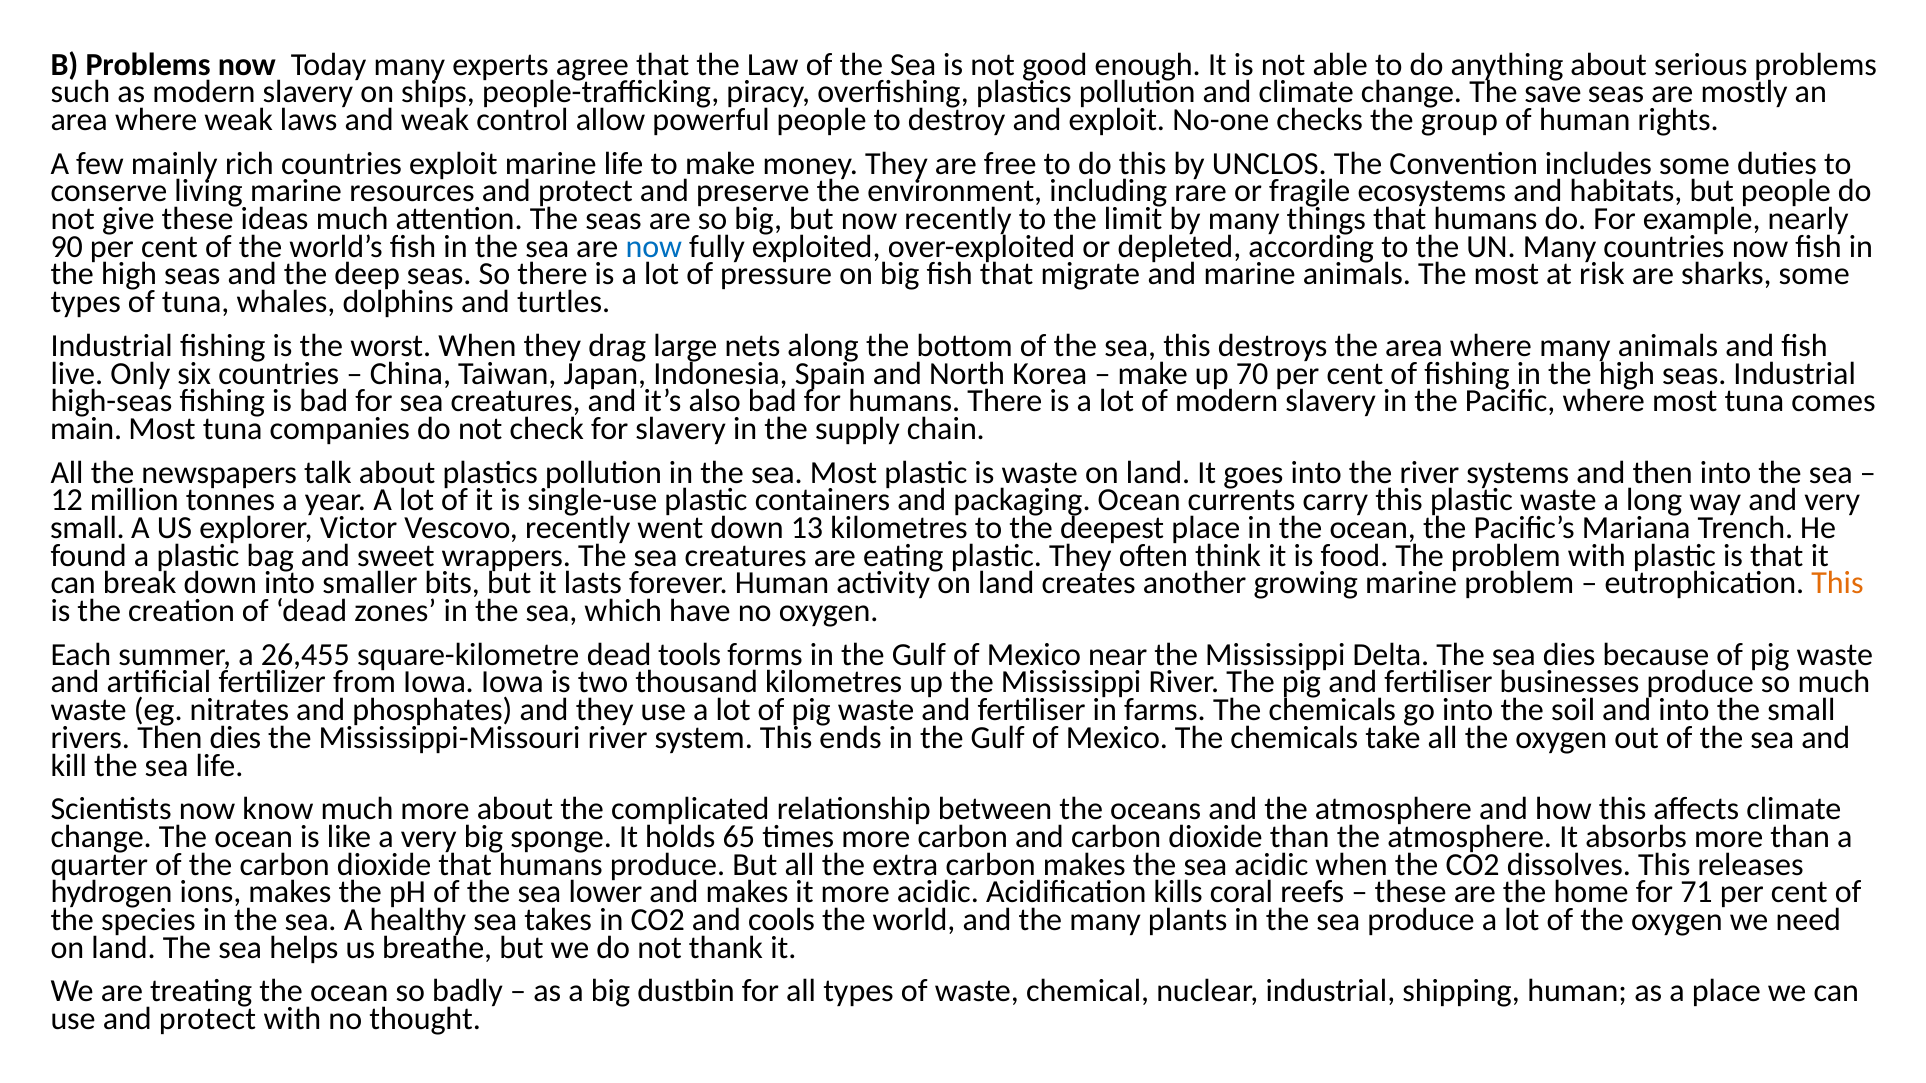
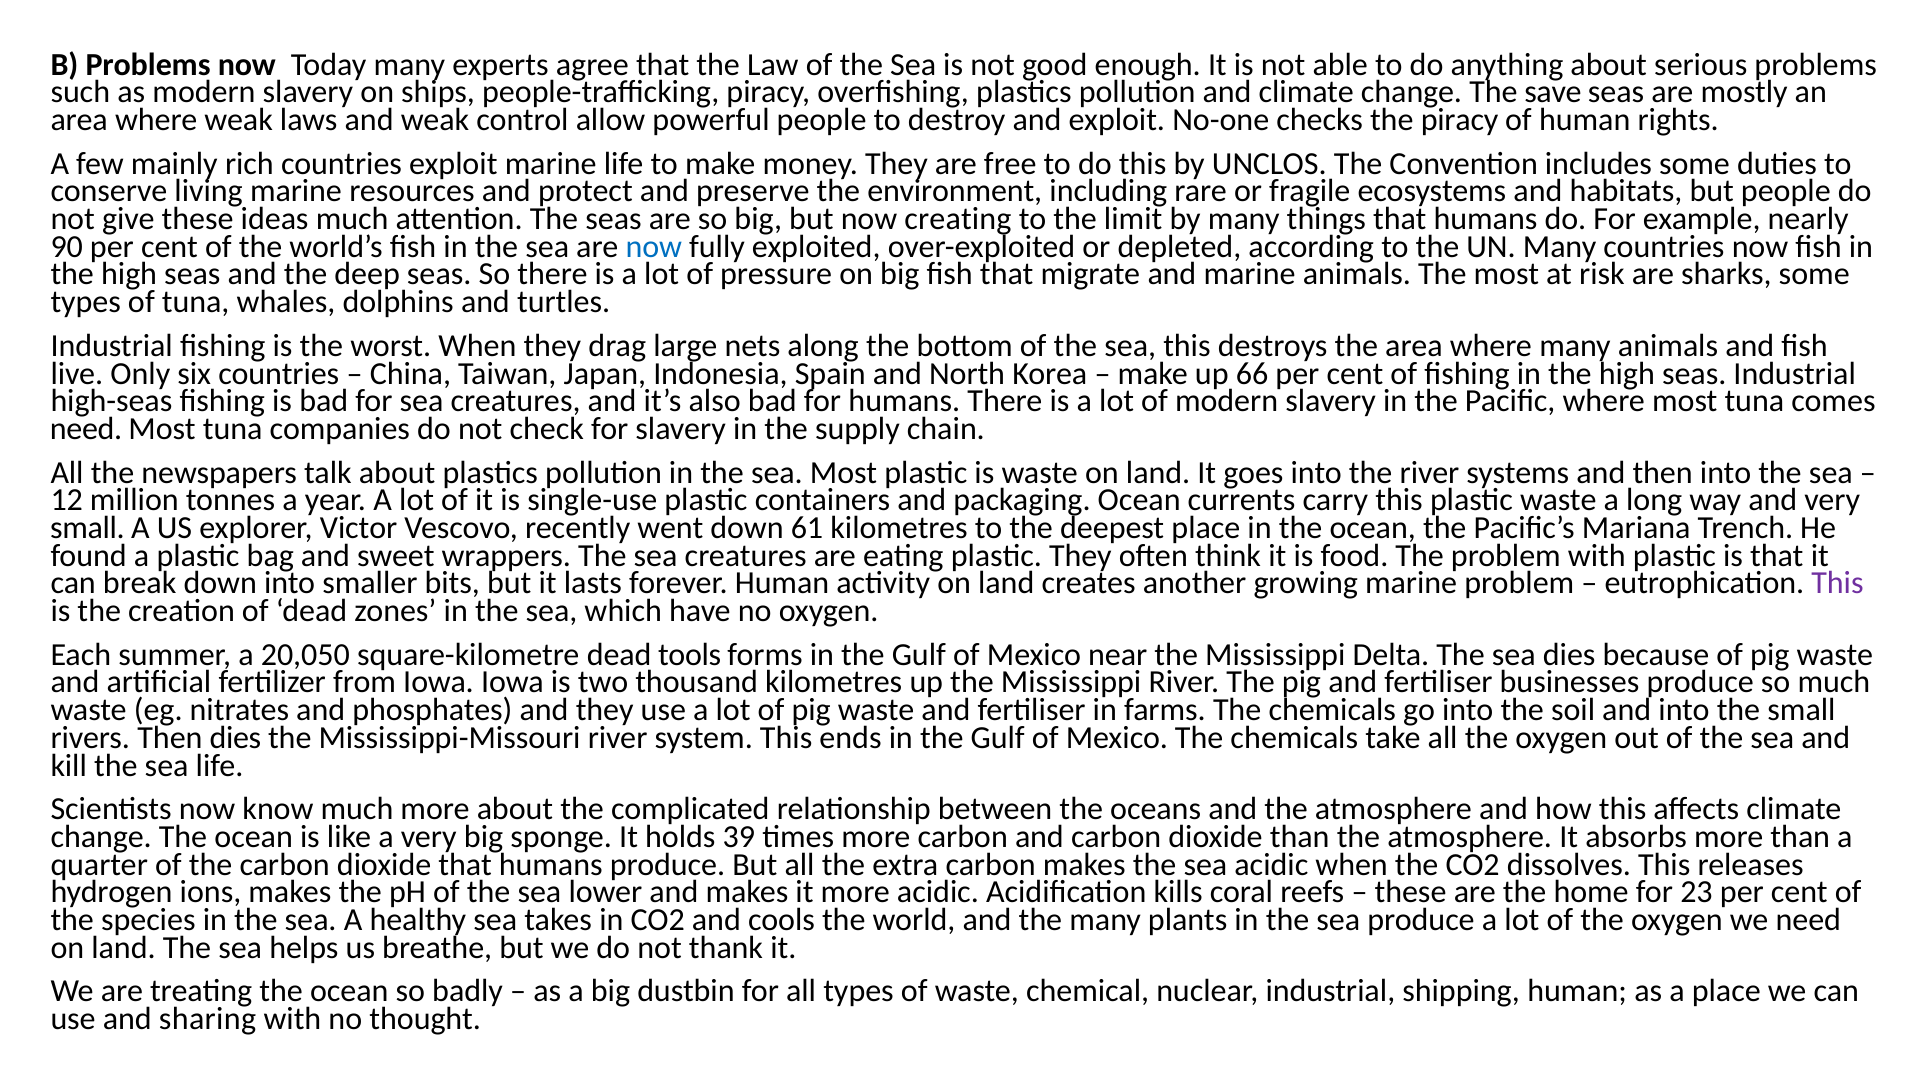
the group: group -> piracy
now recently: recently -> creating
70: 70 -> 66
main at (86, 429): main -> need
13: 13 -> 61
This at (1837, 583) colour: orange -> purple
26,455: 26,455 -> 20,050
65: 65 -> 39
71: 71 -> 23
use and protect: protect -> sharing
